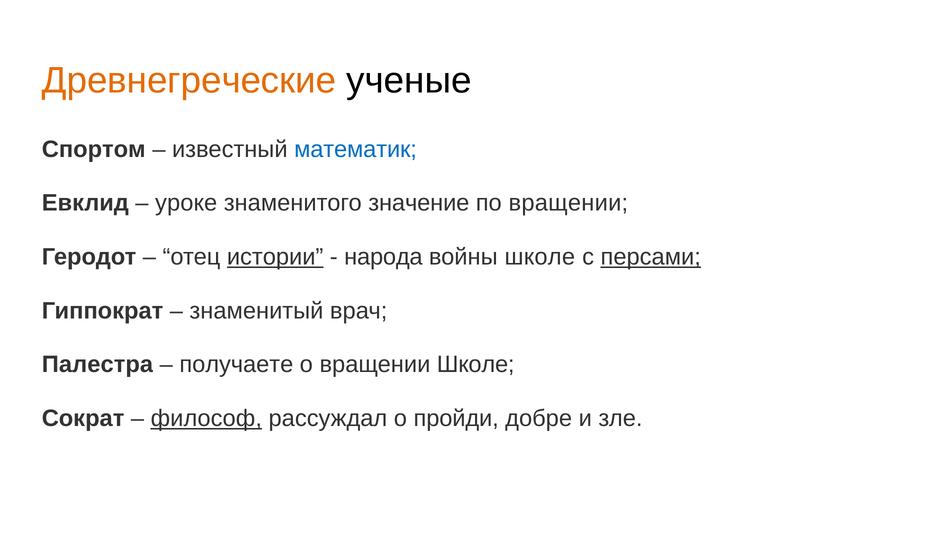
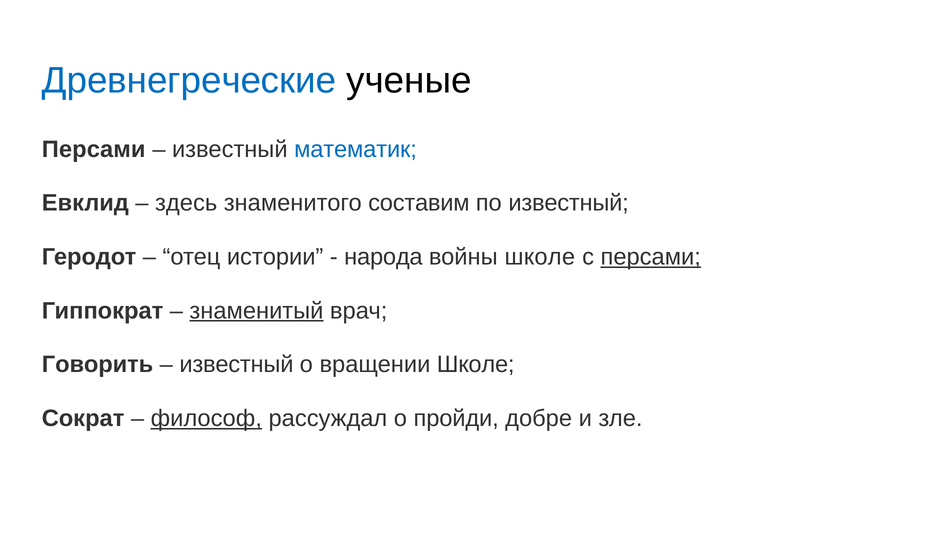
Древнегреческие colour: orange -> blue
Спортом at (94, 149): Спортом -> Персами
уроке: уроке -> здесь
значение: значение -> составим
по вращении: вращении -> известный
истории underline: present -> none
знаменитый underline: none -> present
Палестра: Палестра -> Говорить
получаете at (236, 364): получаете -> известный
